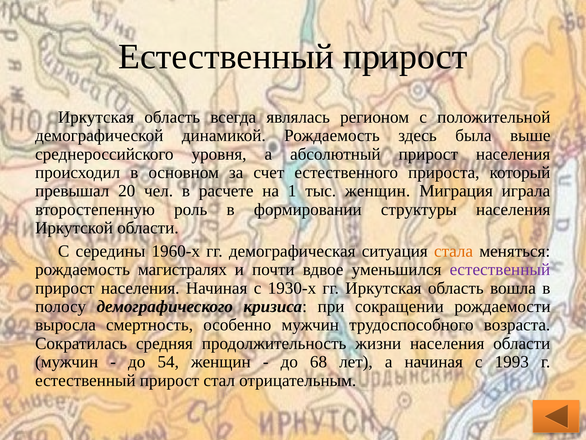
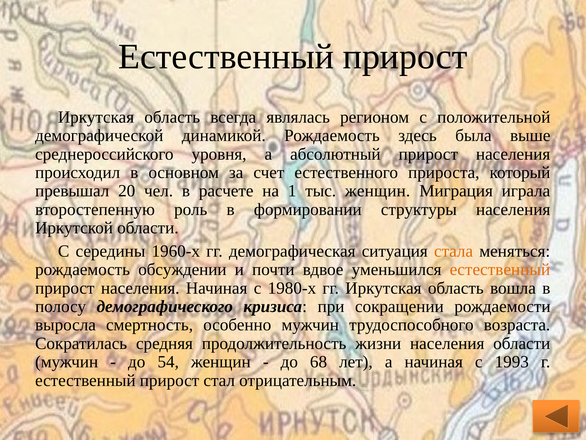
магистралях: магистралях -> обсуждении
естественный at (500, 269) colour: purple -> orange
1930-х: 1930-х -> 1980-х
